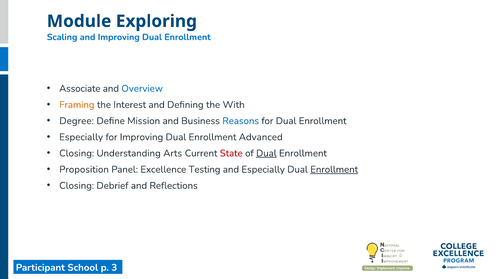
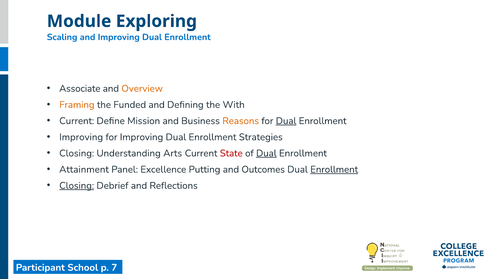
Overview colour: blue -> orange
Interest: Interest -> Funded
Degree at (77, 121): Degree -> Current
Reasons colour: blue -> orange
Dual at (286, 121) underline: none -> present
Especially at (81, 137): Especially -> Improving
Advanced: Advanced -> Strategies
Proposition: Proposition -> Attainment
Testing: Testing -> Putting
and Especially: Especially -> Outcomes
Closing at (77, 186) underline: none -> present
3: 3 -> 7
